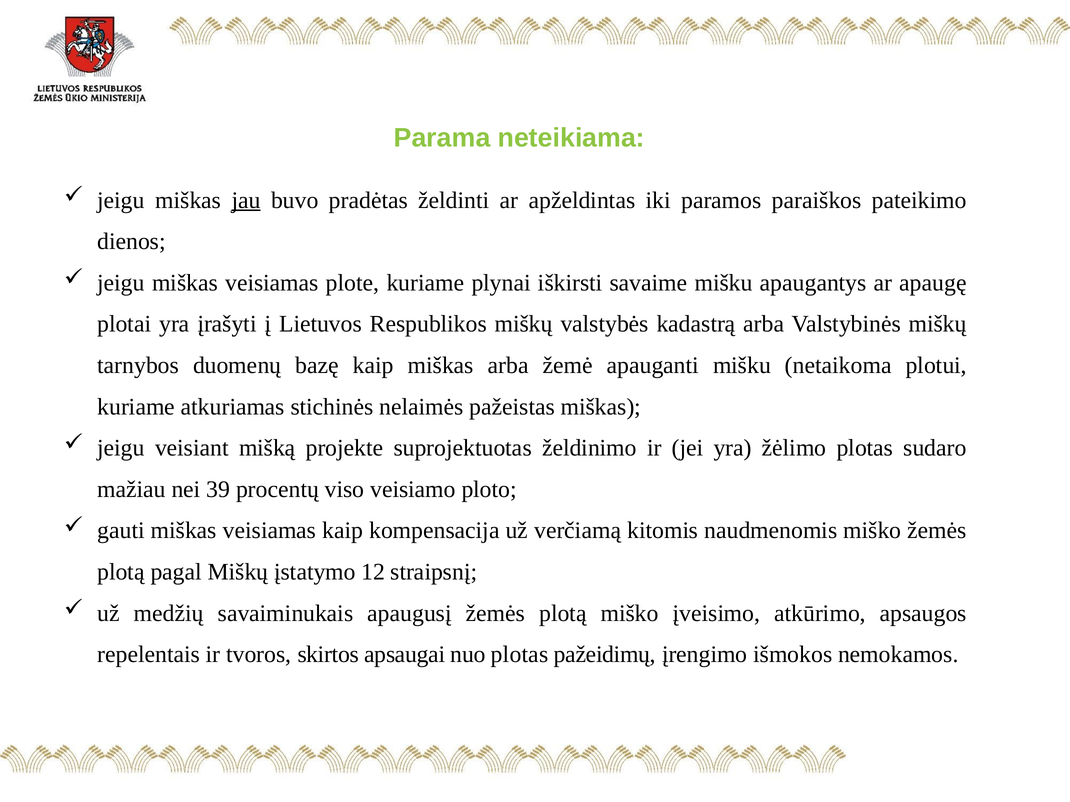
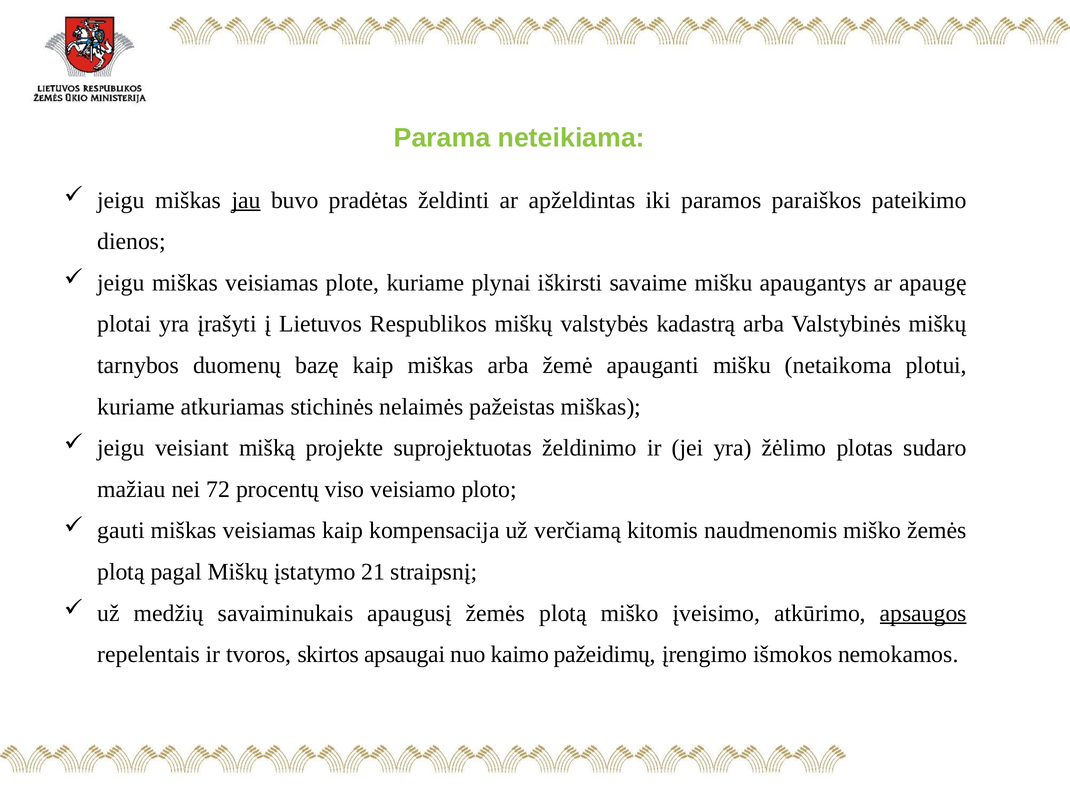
39: 39 -> 72
12: 12 -> 21
apsaugos underline: none -> present
nuo plotas: plotas -> kaimo
